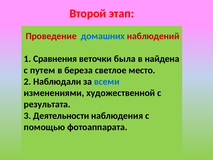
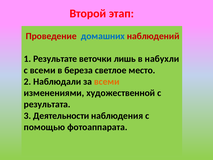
Сравнения: Сравнения -> Результате
была: была -> лишь
найдена: найдена -> набухли
с путем: путем -> всеми
всеми at (107, 81) colour: blue -> orange
